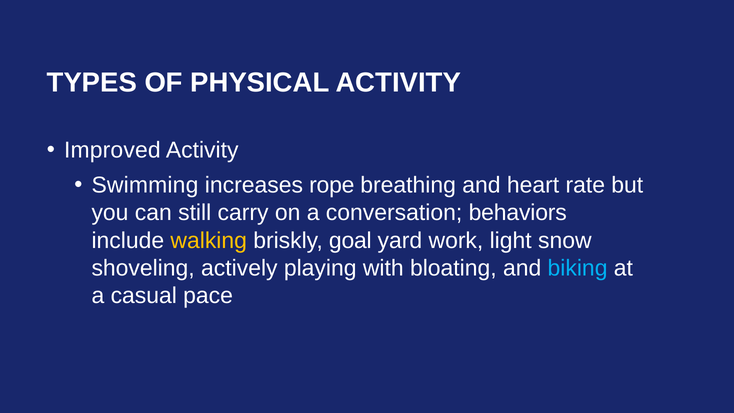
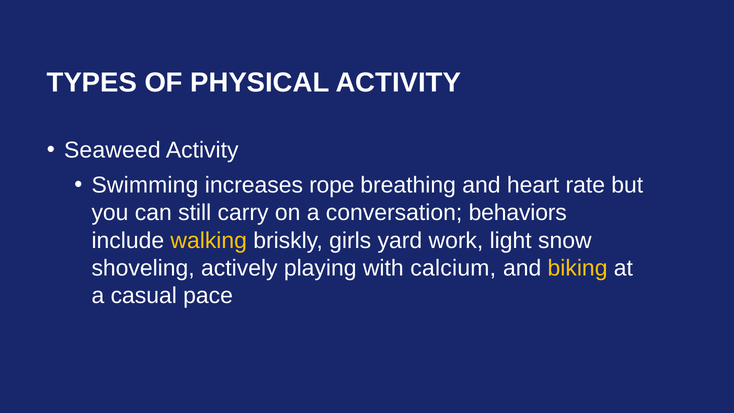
Improved: Improved -> Seaweed
goal: goal -> girls
bloating: bloating -> calcium
biking colour: light blue -> yellow
